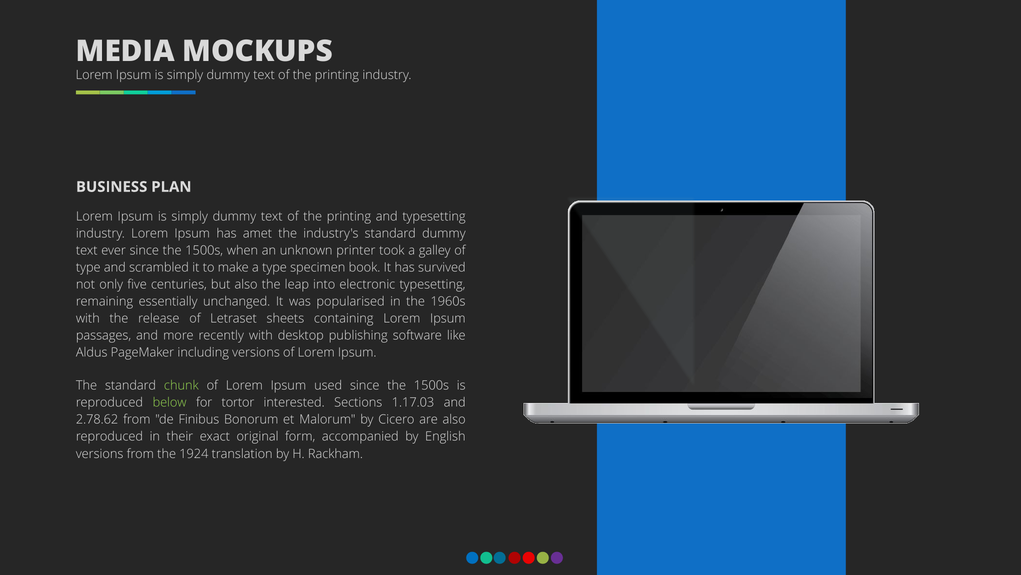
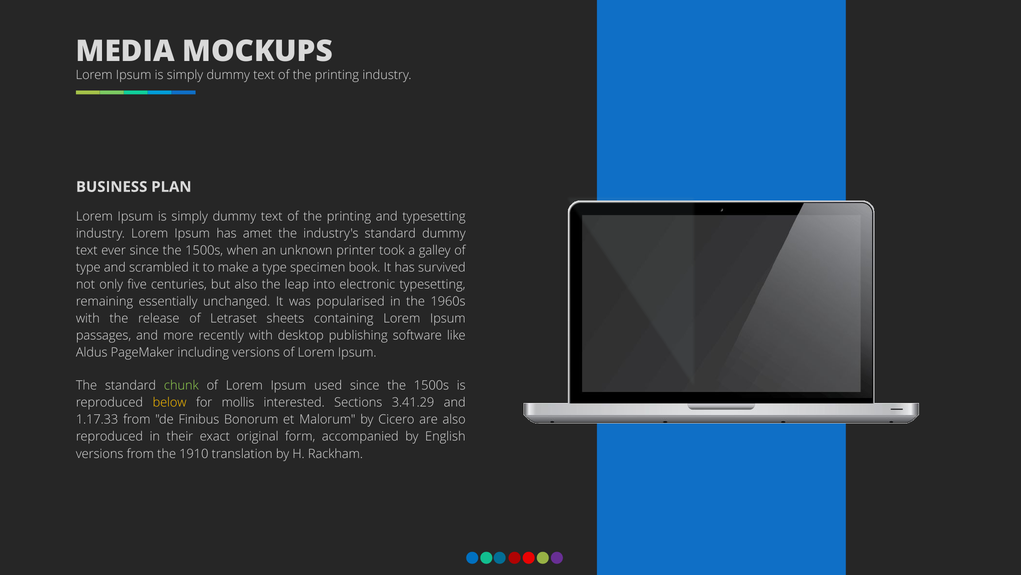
below colour: light green -> yellow
tortor: tortor -> mollis
1.17.03: 1.17.03 -> 3.41.29
2.78.62: 2.78.62 -> 1.17.33
1924: 1924 -> 1910
